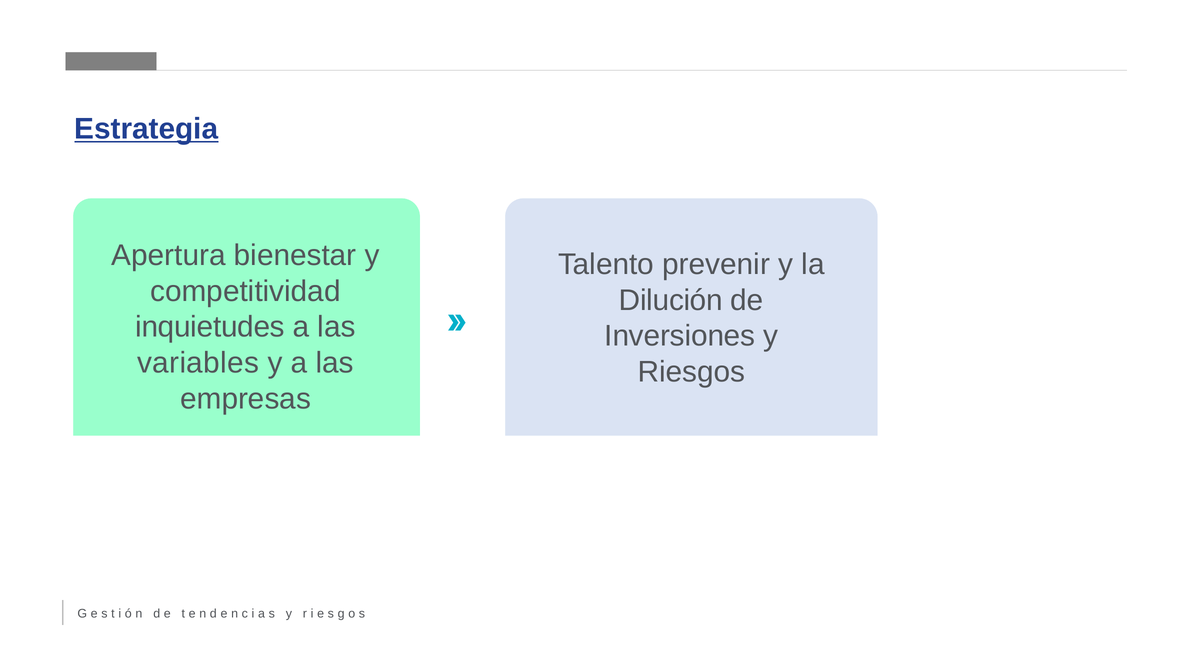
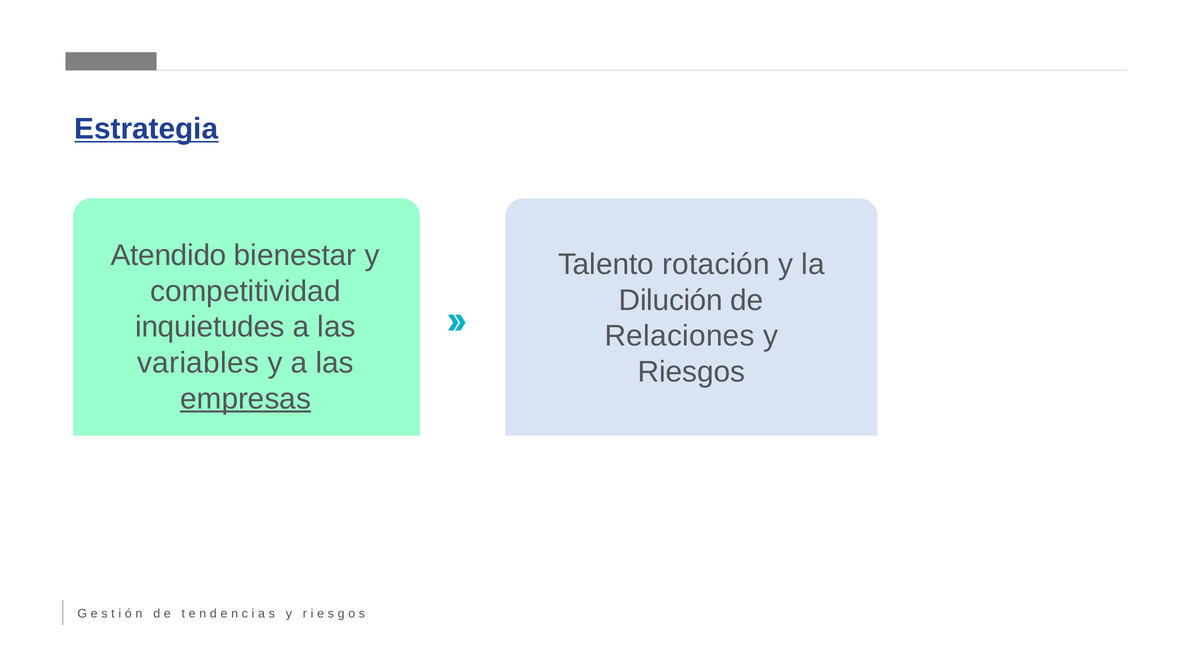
Apertura: Apertura -> Atendido
prevenir: prevenir -> rotación
Inversiones: Inversiones -> Relaciones
empresas underline: none -> present
